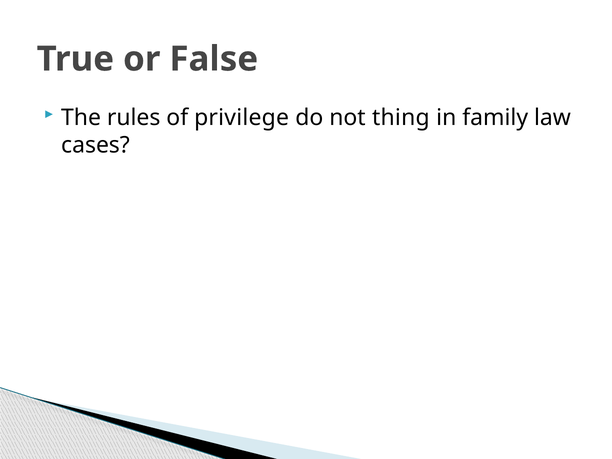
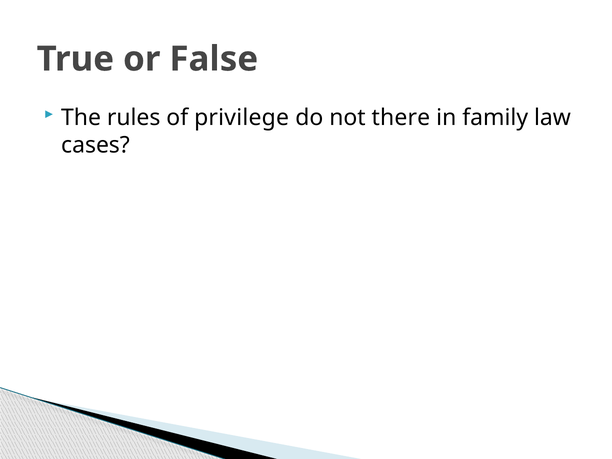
thing: thing -> there
